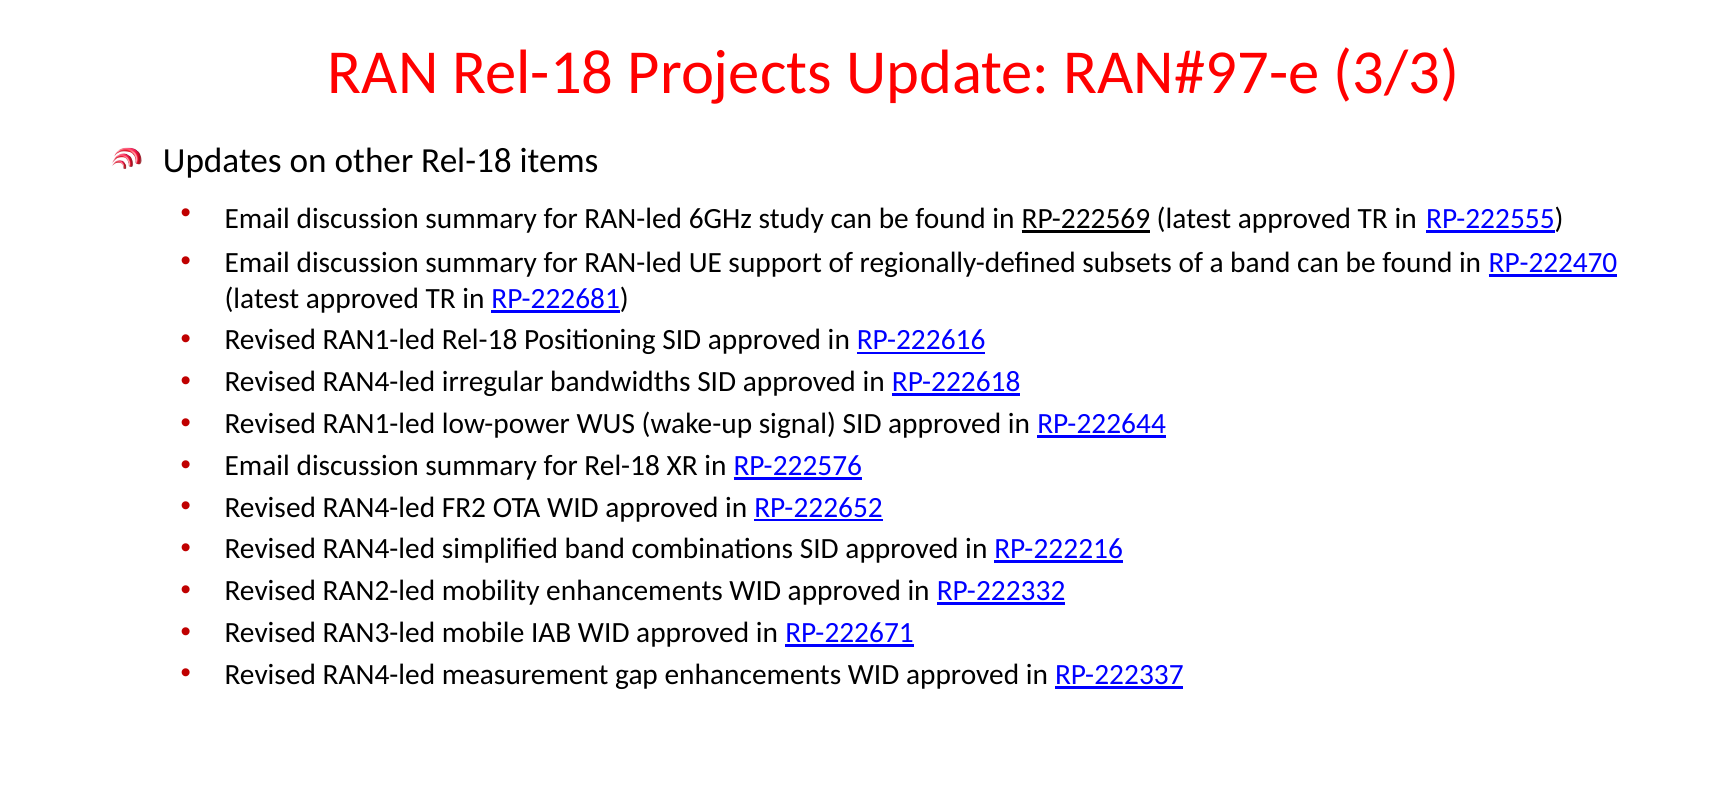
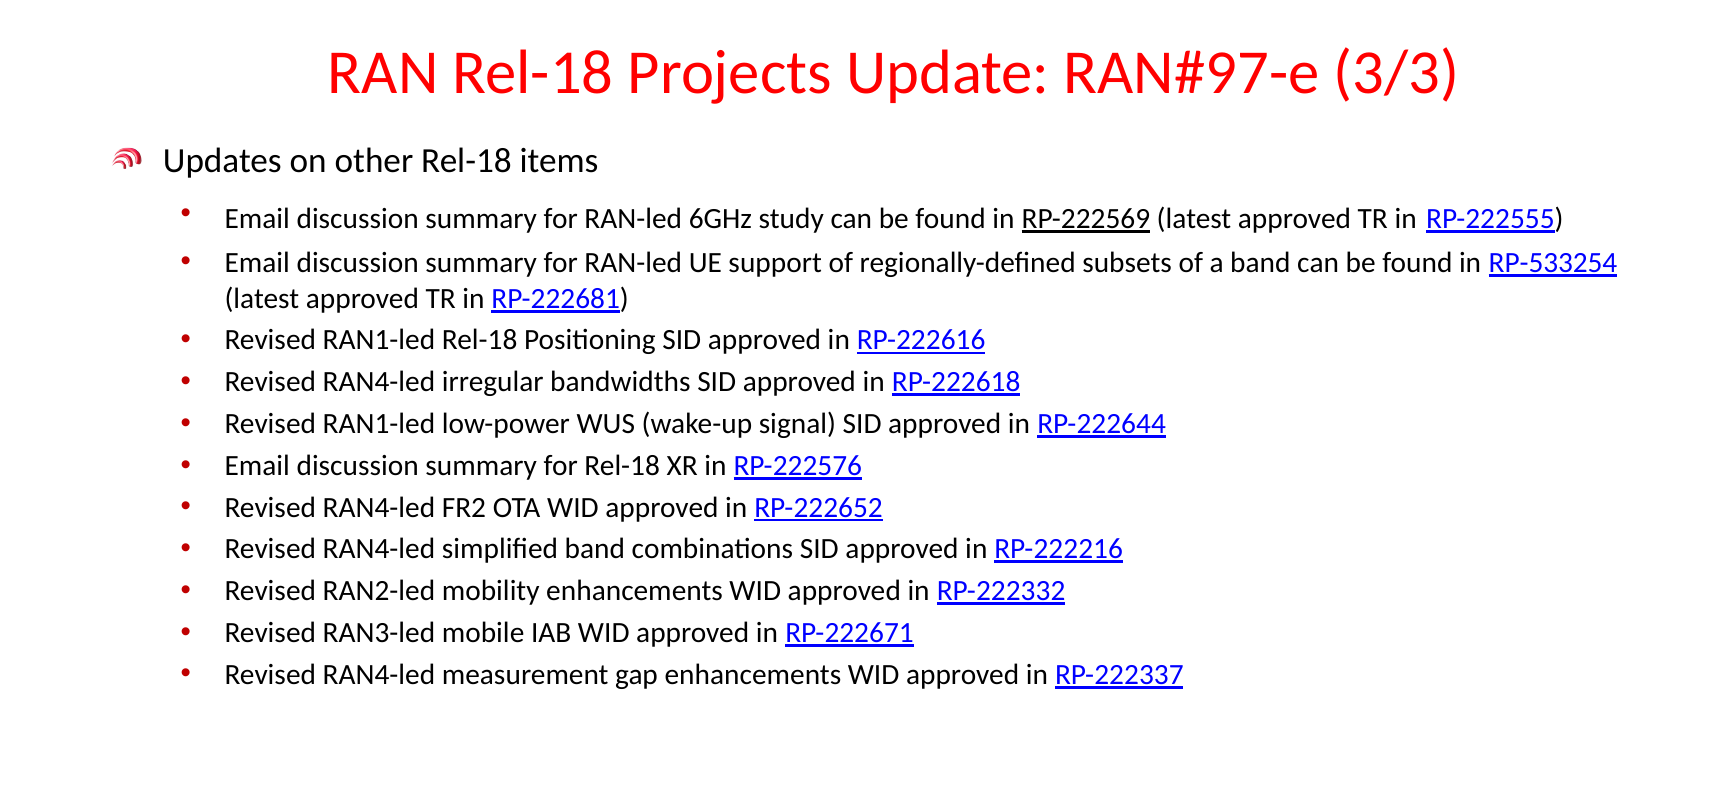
RP-222470: RP-222470 -> RP-533254
